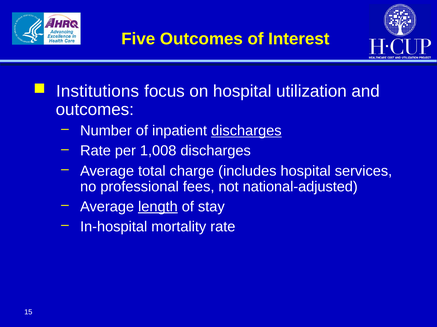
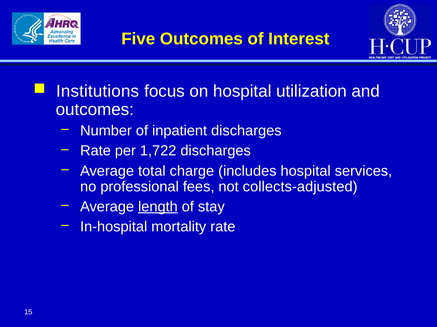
discharges at (246, 131) underline: present -> none
1,008: 1,008 -> 1,722
national-adjusted: national-adjusted -> collects-adjusted
